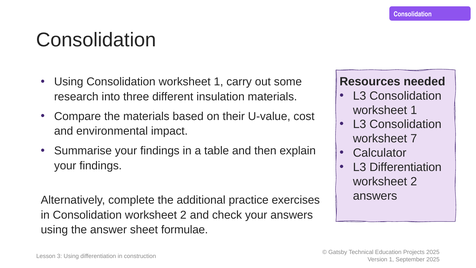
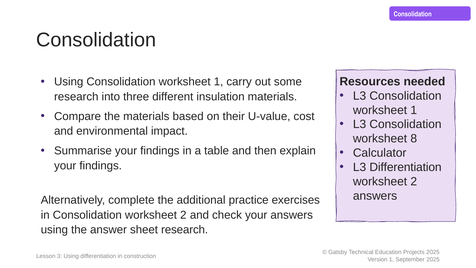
7: 7 -> 8
sheet formulae: formulae -> research
